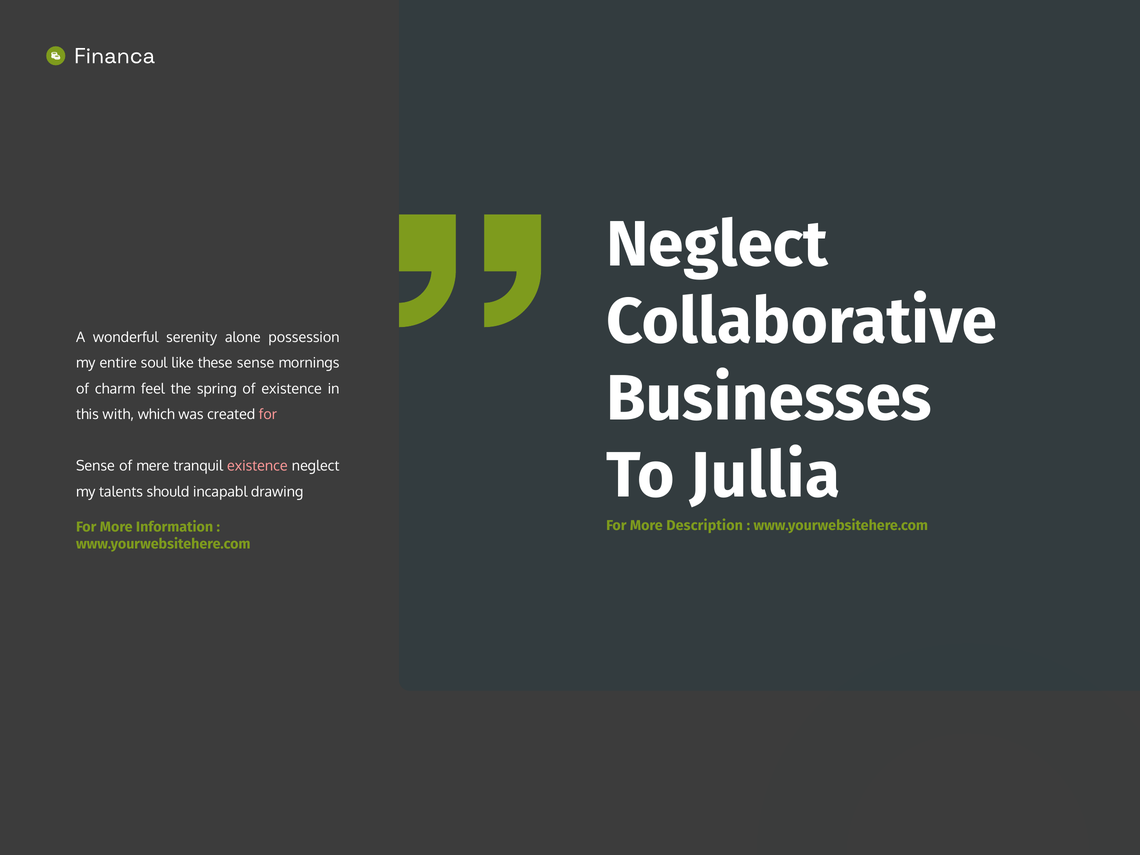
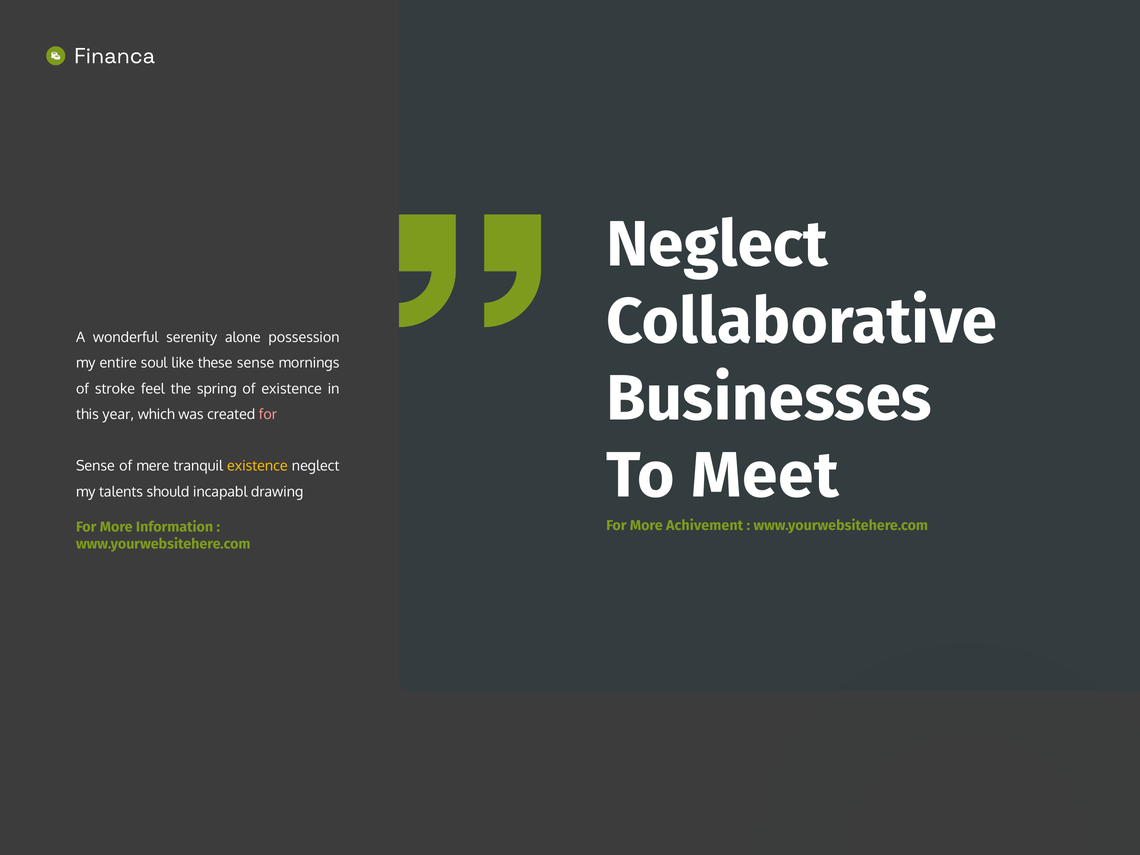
charm: charm -> stroke
with: with -> year
Jullia: Jullia -> Meet
existence at (257, 466) colour: pink -> yellow
Description: Description -> Achivement
